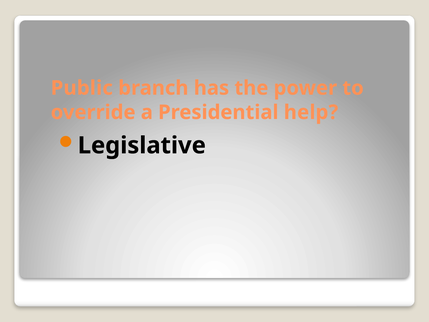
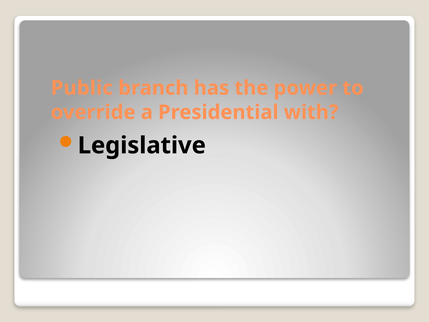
help: help -> with
